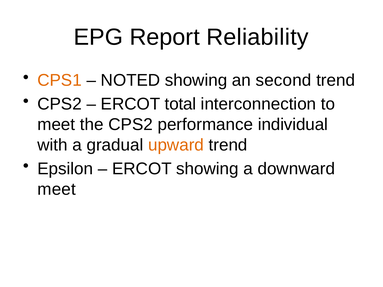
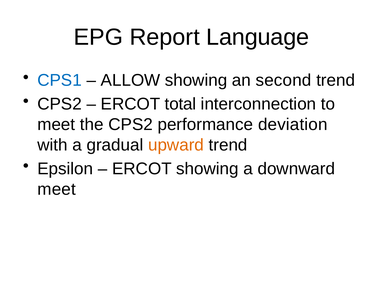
Reliability: Reliability -> Language
CPS1 colour: orange -> blue
NOTED: NOTED -> ALLOW
individual: individual -> deviation
